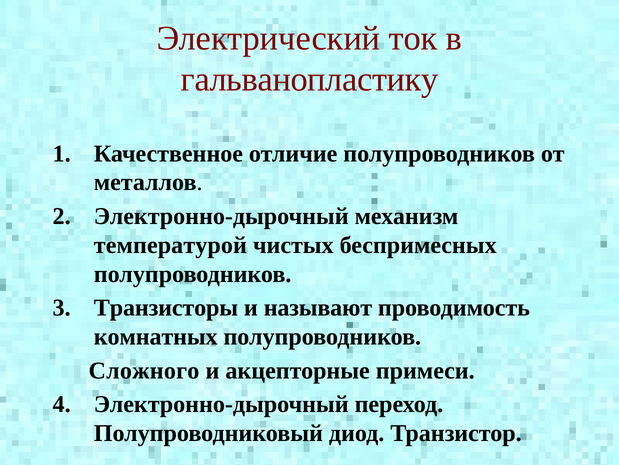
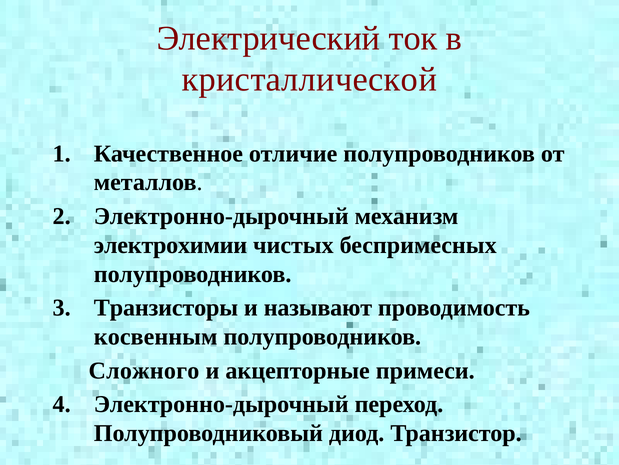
гальванопластику: гальванопластику -> кристаллической
температурой: температурой -> электрохимии
комнатных: комнатных -> косвенным
